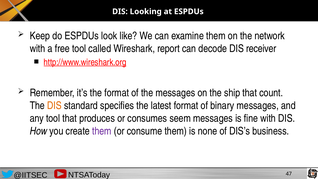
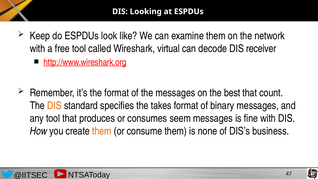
report: report -> virtual
ship: ship -> best
latest: latest -> takes
them at (102, 131) colour: purple -> orange
